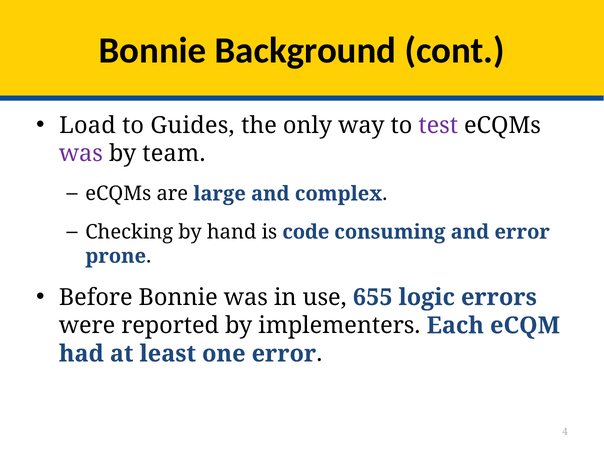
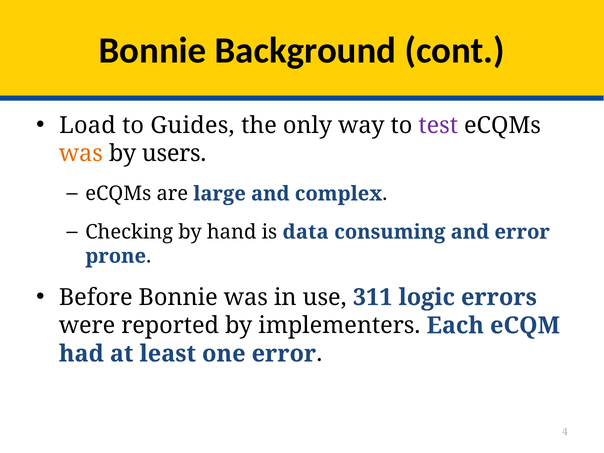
was at (81, 154) colour: purple -> orange
team: team -> users
code: code -> data
655: 655 -> 311
